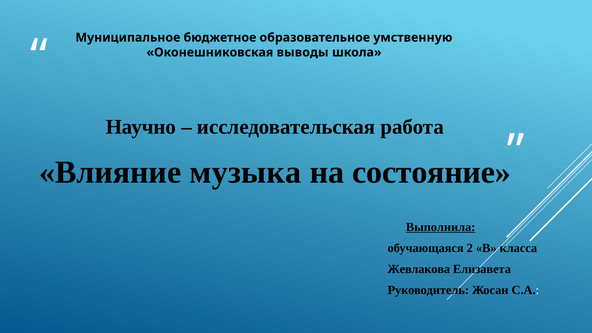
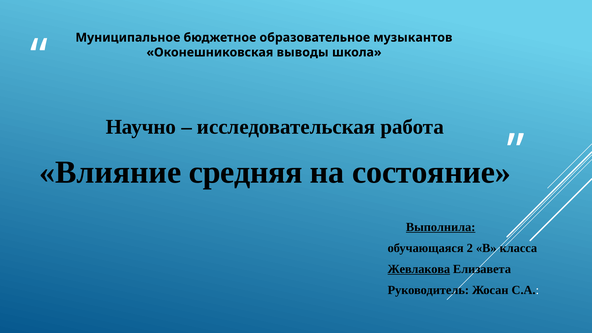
умственную: умственную -> музыкантов
музыка: музыка -> средняя
Жевлакова underline: none -> present
